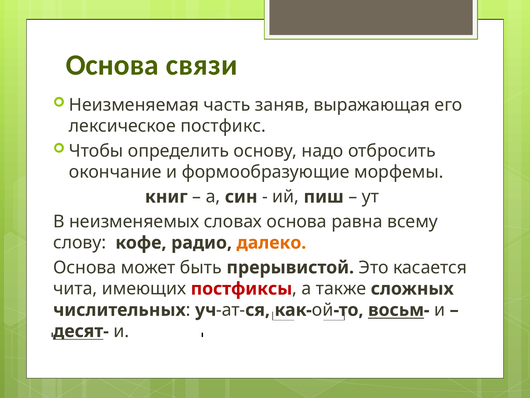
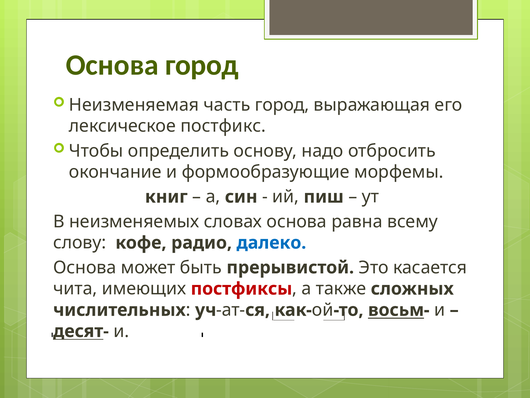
Основа связи: связи -> город
часть заняв: заняв -> город
далеко colour: orange -> blue
